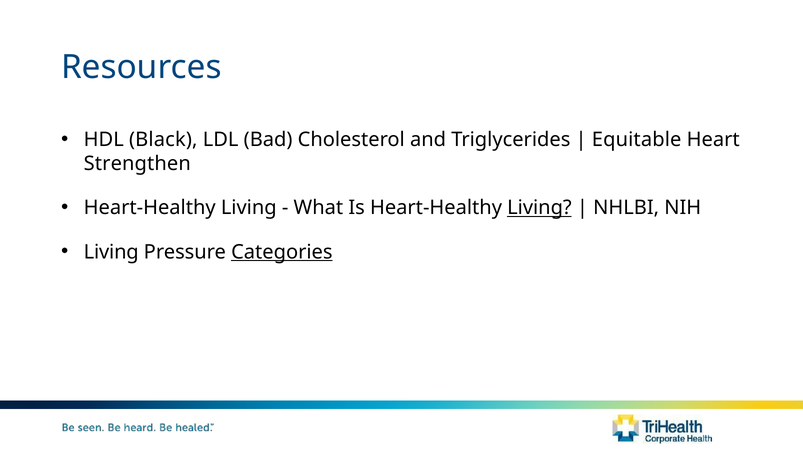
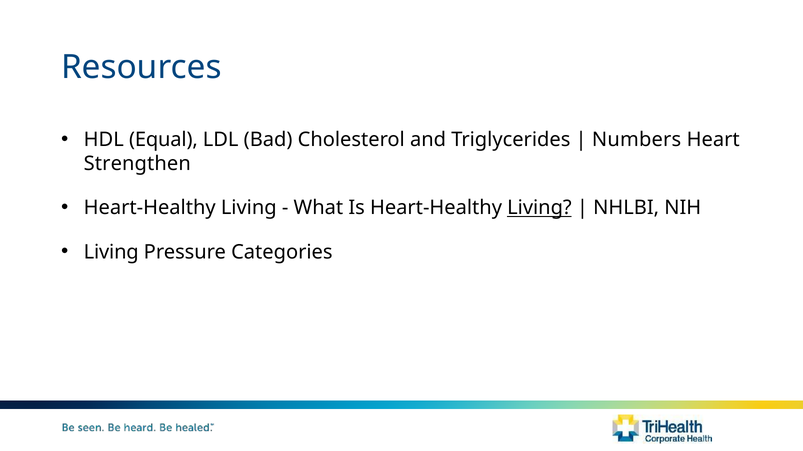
Black: Black -> Equal
Equitable: Equitable -> Numbers
Categories underline: present -> none
